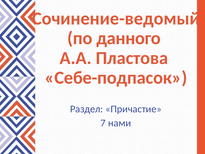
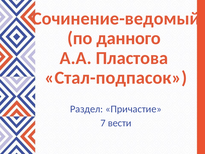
Себе-подпасок: Себе-подпасок -> Стал-подпасок
нами: нами -> вести
